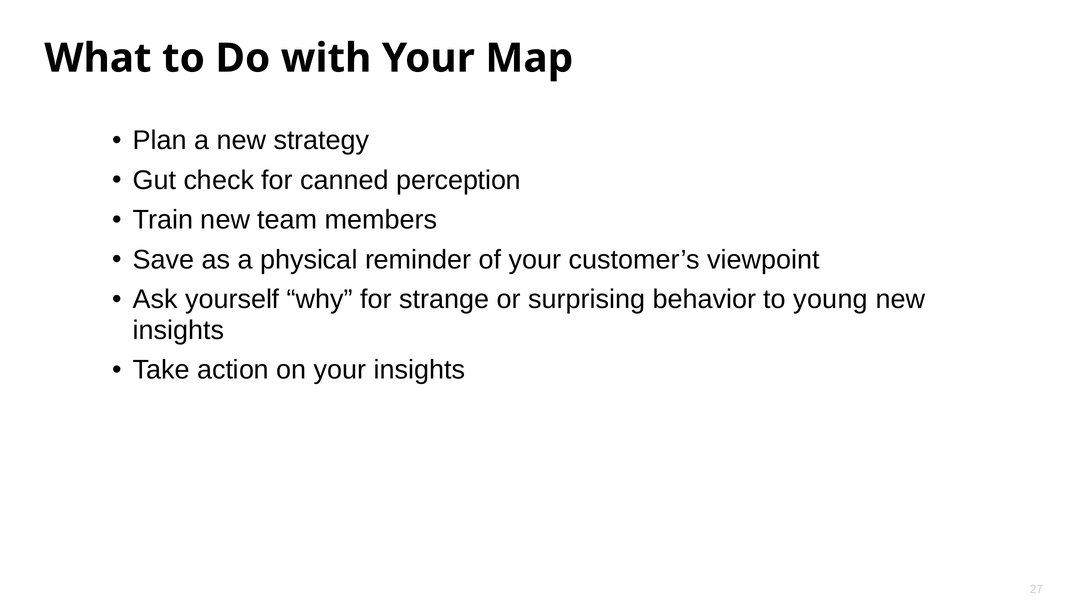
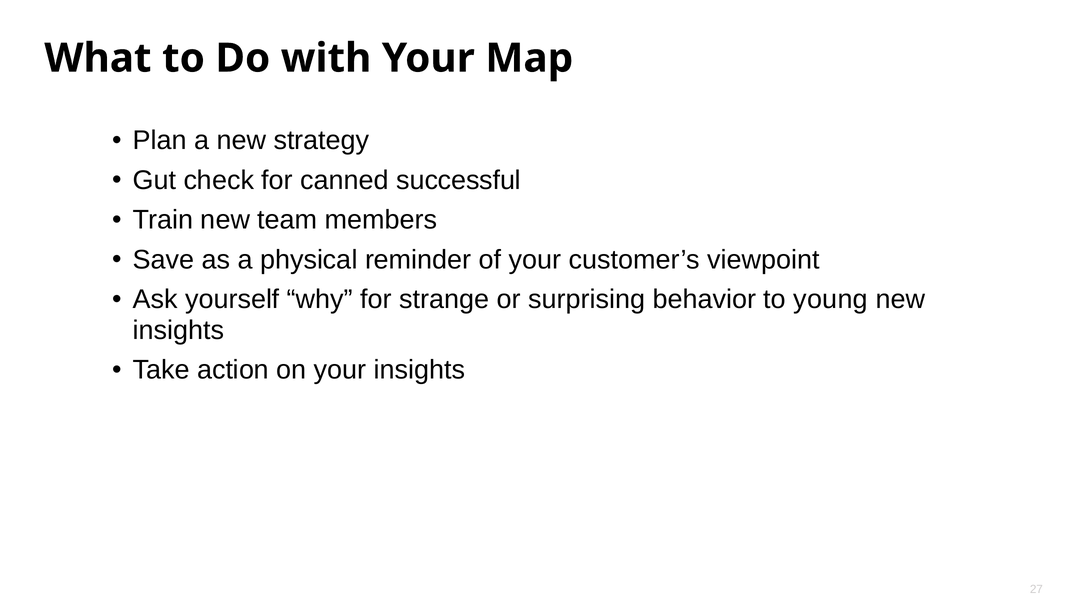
perception: perception -> successful
